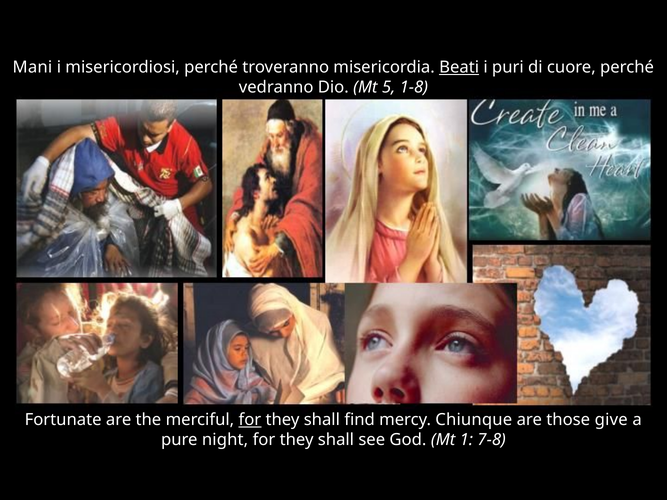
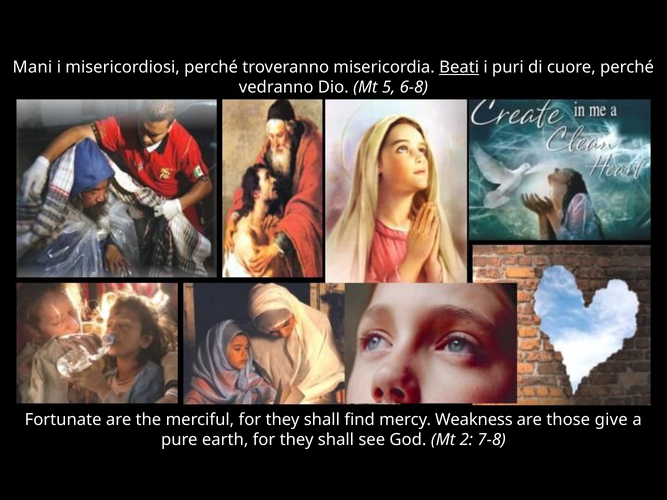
1-8: 1-8 -> 6-8
for at (250, 420) underline: present -> none
Chiunque: Chiunque -> Weakness
night: night -> earth
1: 1 -> 2
